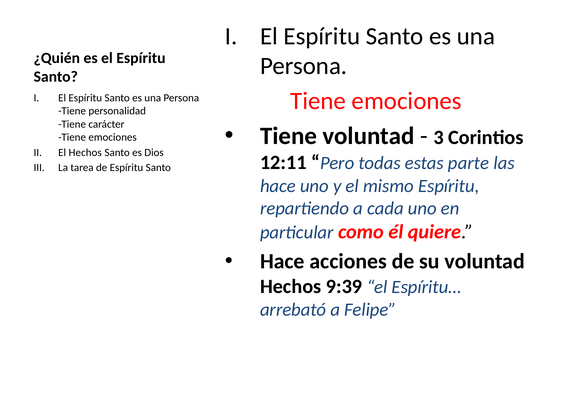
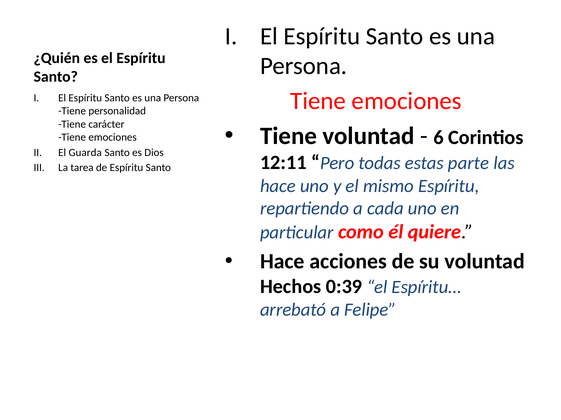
3: 3 -> 6
El Hechos: Hechos -> Guarda
9:39: 9:39 -> 0:39
